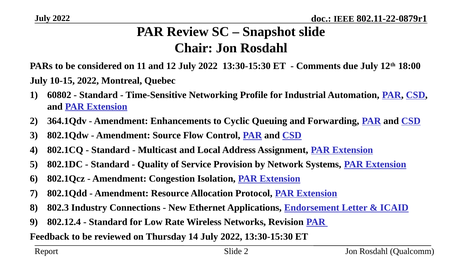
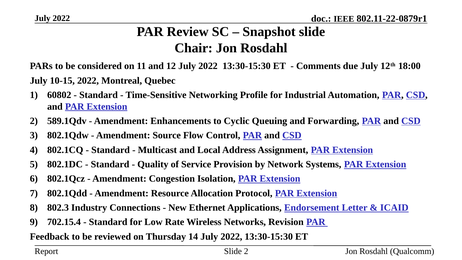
364.1Qdv: 364.1Qdv -> 589.1Qdv
802.12.4: 802.12.4 -> 702.15.4
